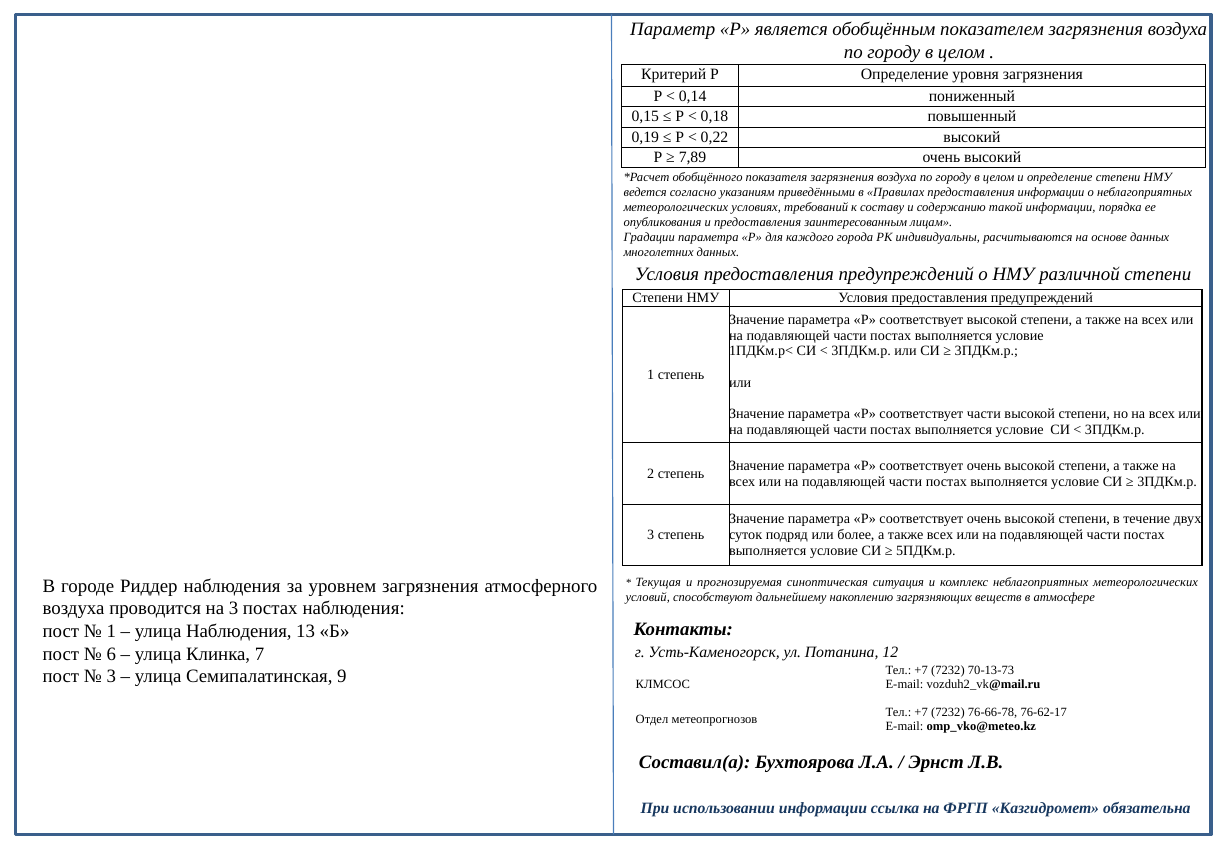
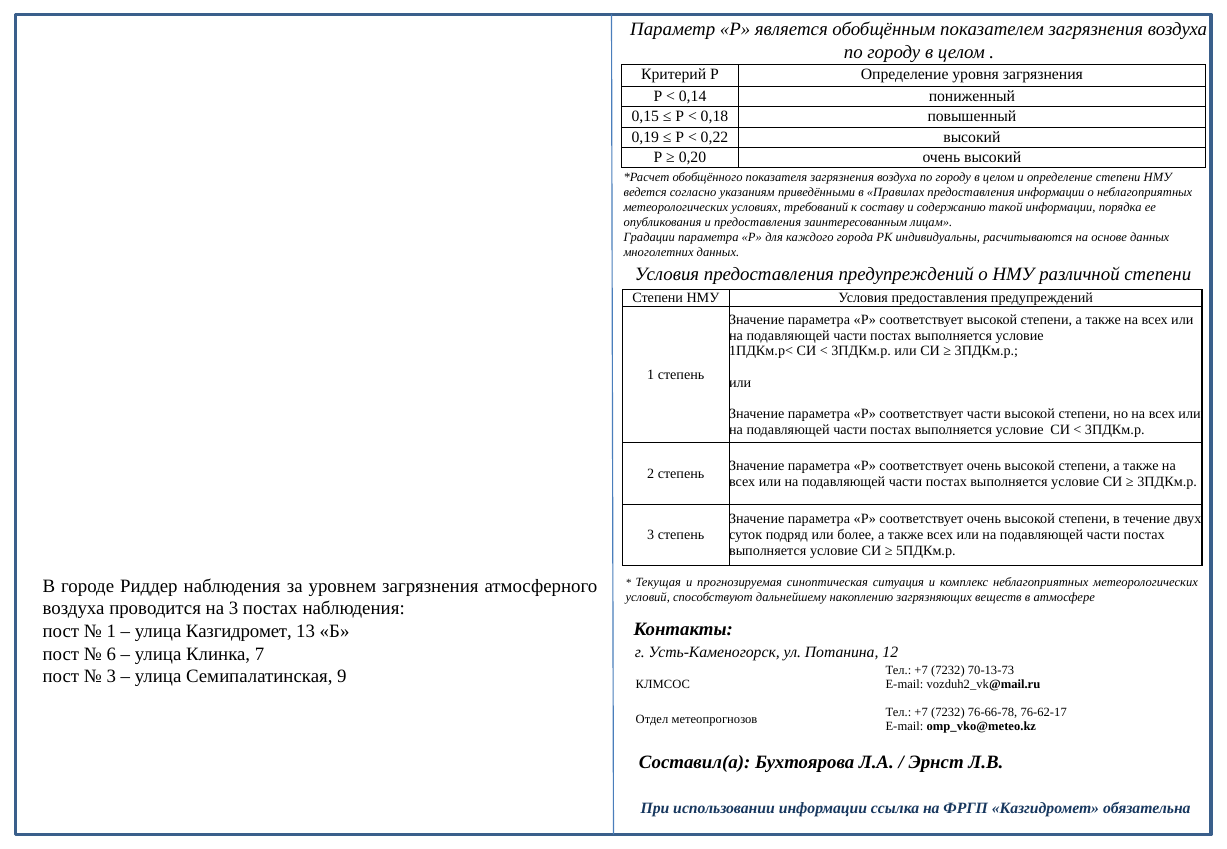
7,89: 7,89 -> 0,20
улица Наблюдения: Наблюдения -> Казгидромет
